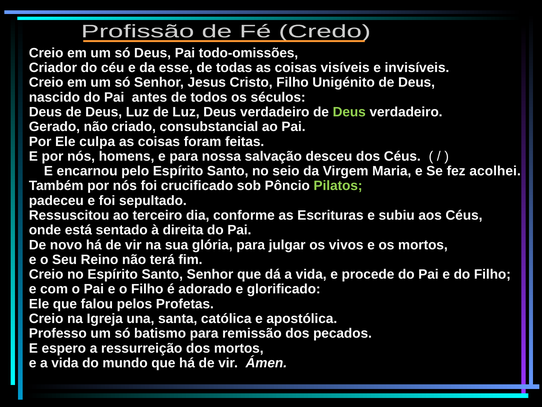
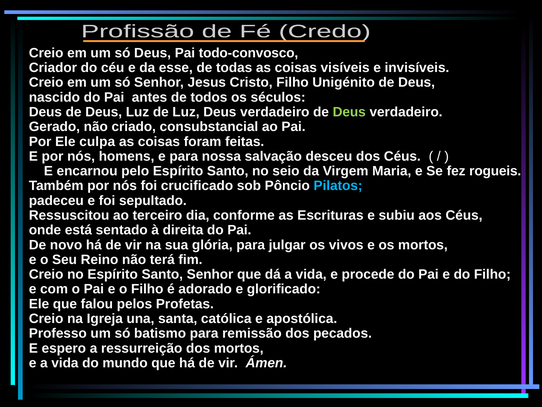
todo-omissões: todo-omissões -> todo-convosco
acolhei: acolhei -> rogueis
Pilatos colour: light green -> light blue
